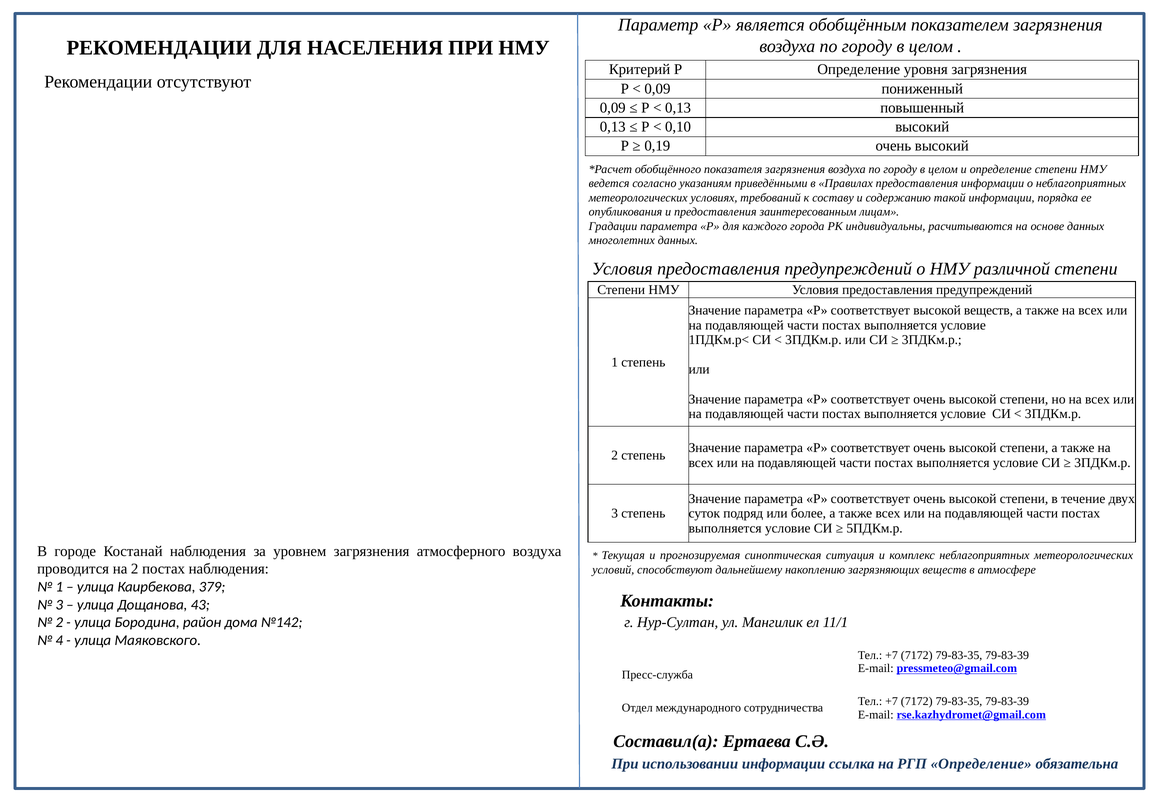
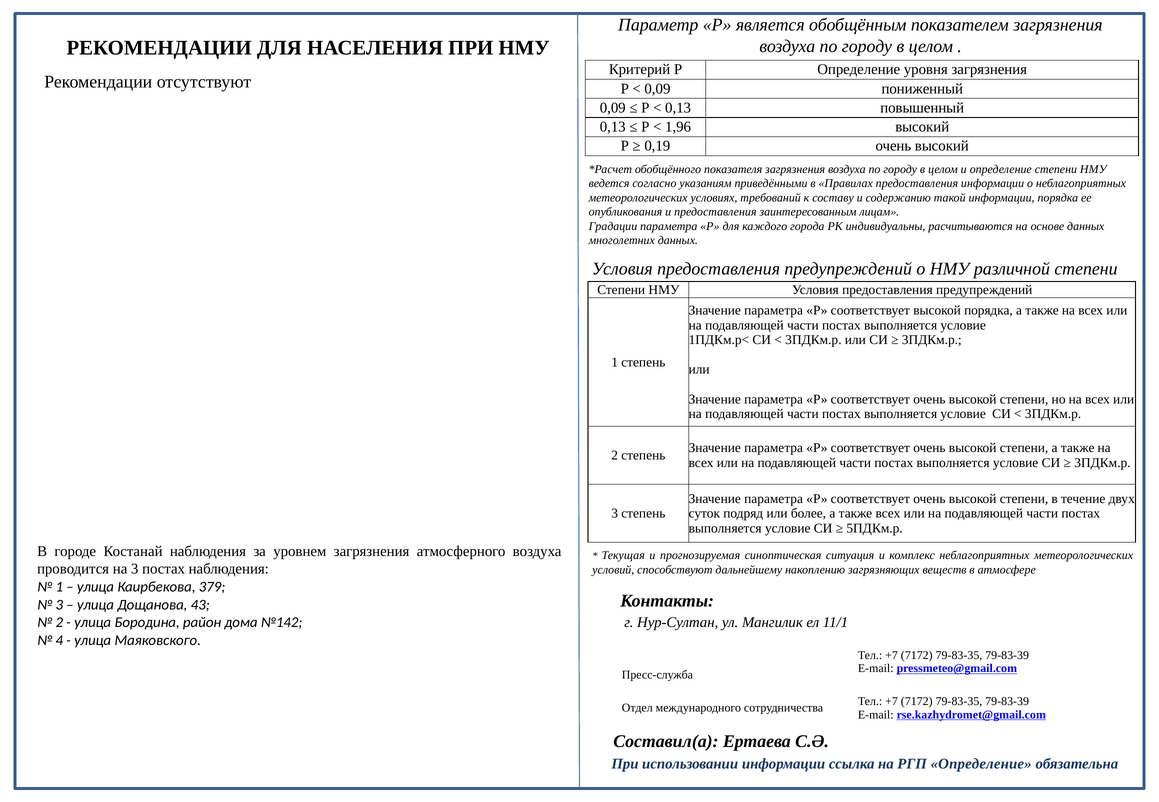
0,10: 0,10 -> 1,96
высокой веществ: веществ -> порядка
на 2: 2 -> 3
